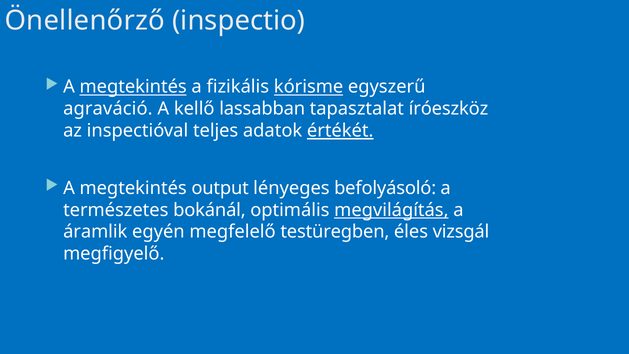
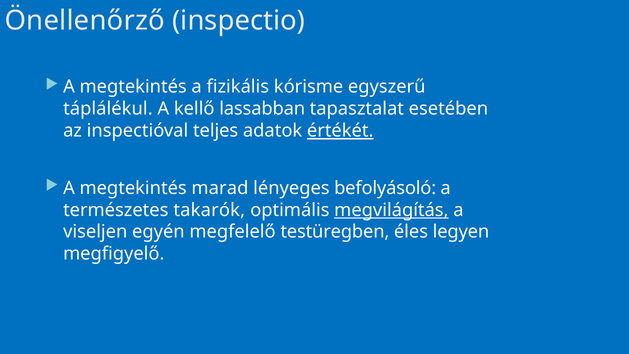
megtekintés at (133, 87) underline: present -> none
kórisme underline: present -> none
agraváció: agraváció -> táplálékul
íróeszköz: íróeszköz -> esetében
output: output -> marad
bokánál: bokánál -> takarók
áramlik: áramlik -> viseljen
vizsgál: vizsgál -> legyen
